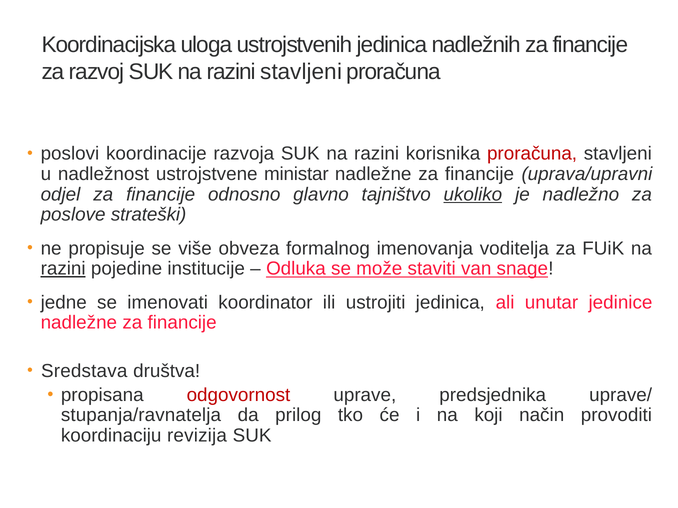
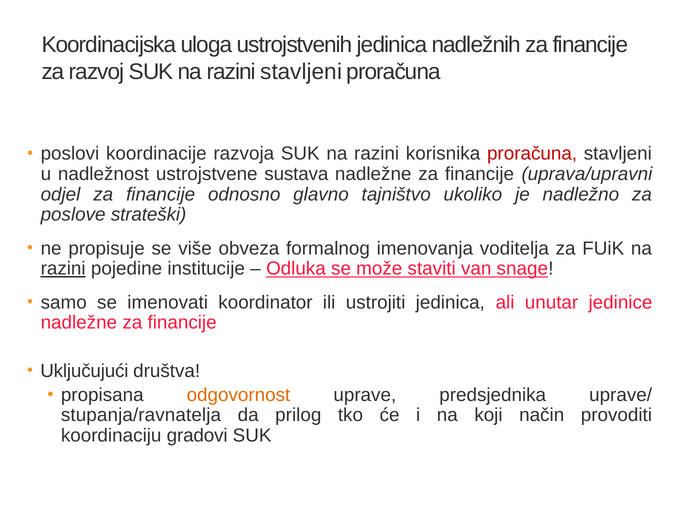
ministar: ministar -> sustava
ukoliko underline: present -> none
jedne: jedne -> samo
Sredstava: Sredstava -> Uključujući
odgovornost colour: red -> orange
revizija: revizija -> gradovi
